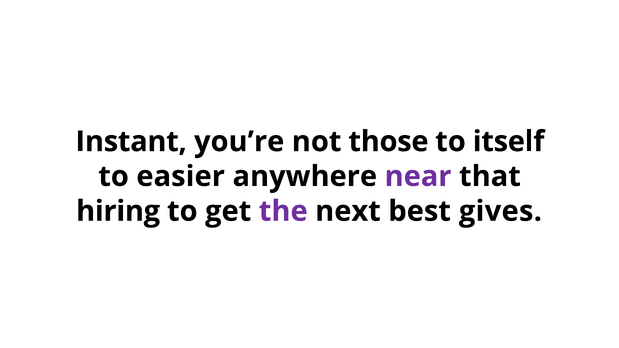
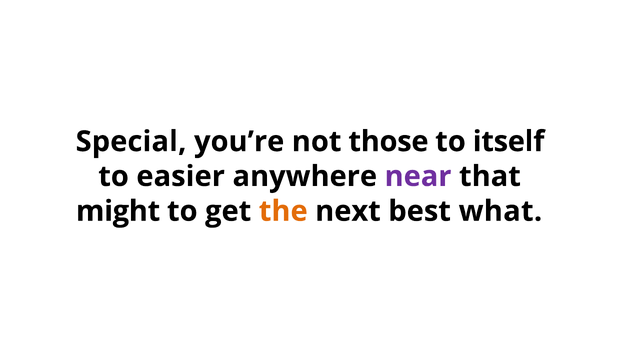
Instant: Instant -> Special
hiring: hiring -> might
the colour: purple -> orange
gives: gives -> what
